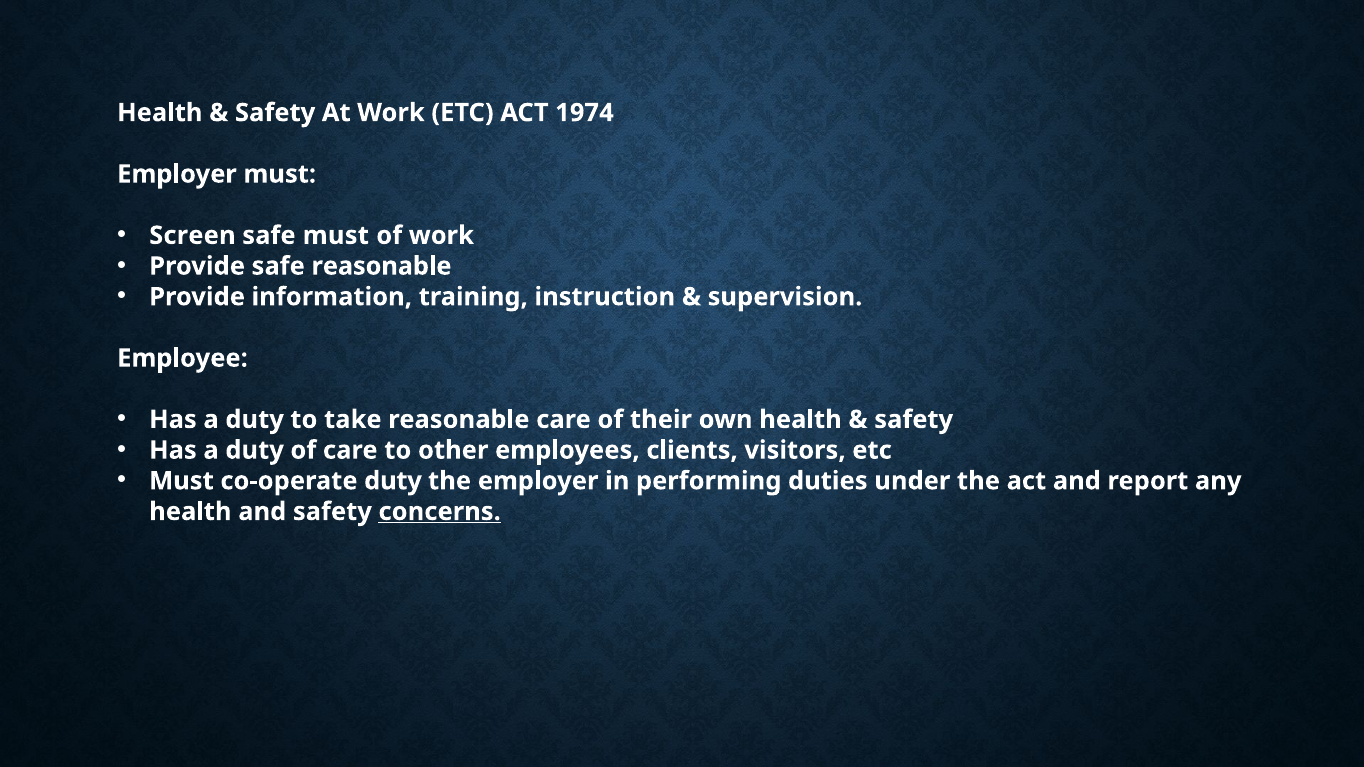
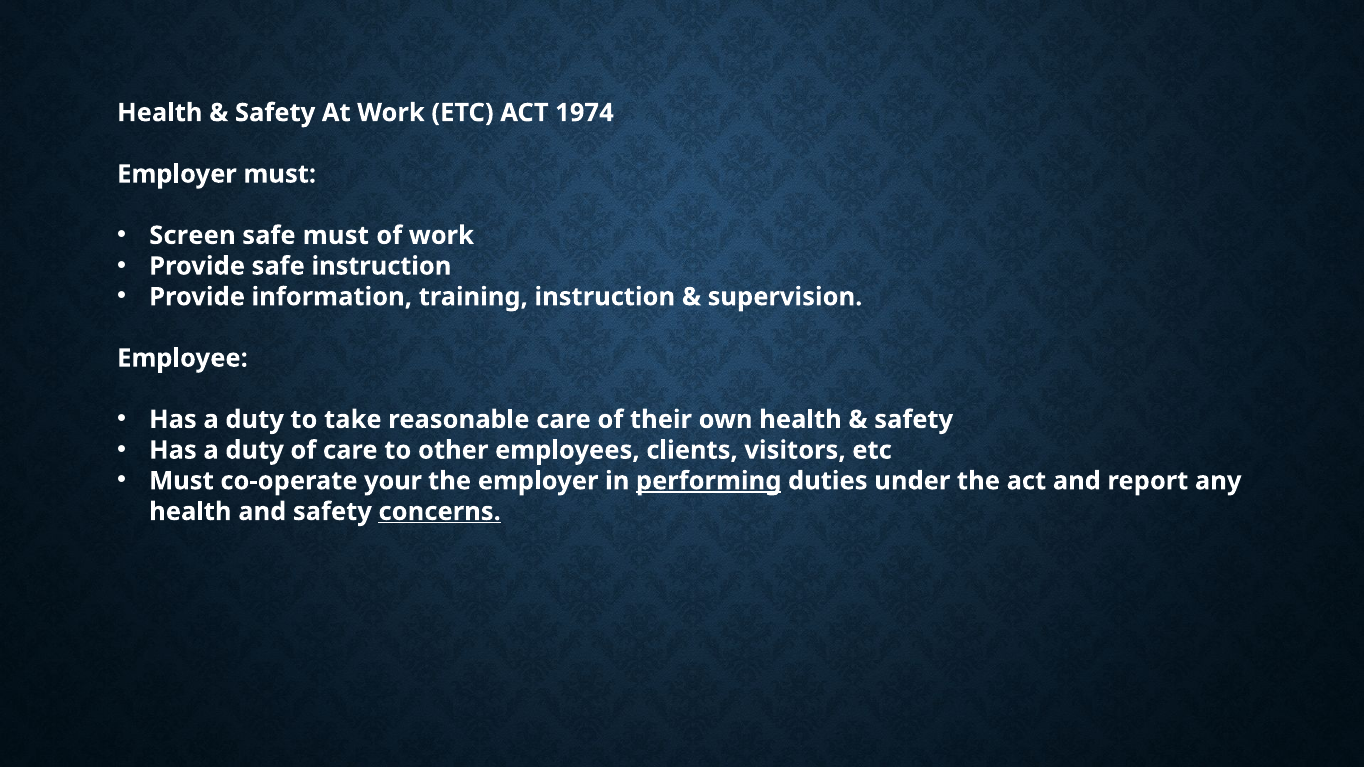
safe reasonable: reasonable -> instruction
co-operate duty: duty -> your
performing underline: none -> present
